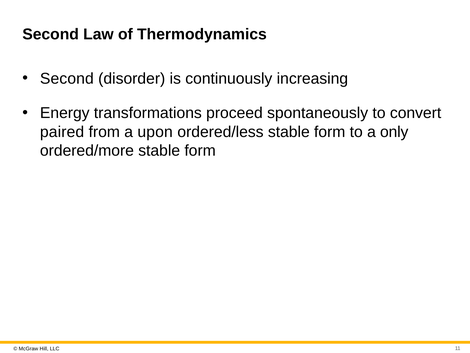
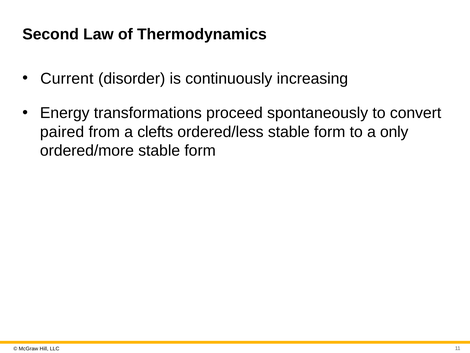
Second at (67, 78): Second -> Current
upon: upon -> clefts
